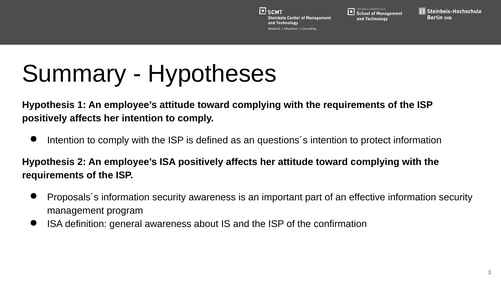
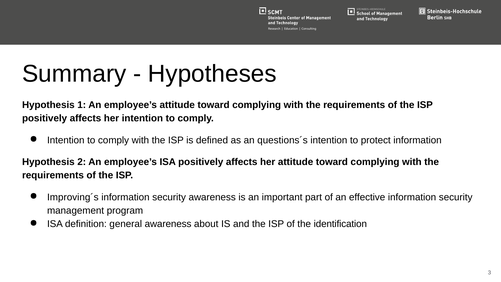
Proposals´s: Proposals´s -> Improving´s
confirmation: confirmation -> identification
